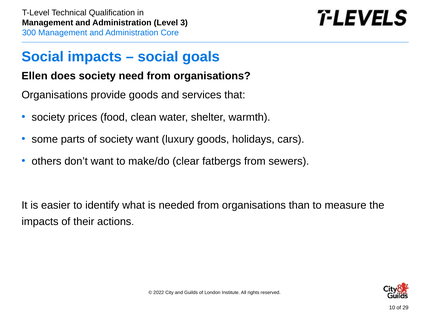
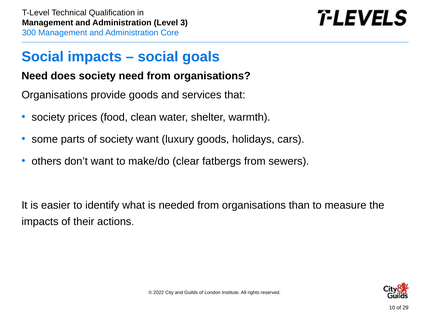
Ellen at (35, 76): Ellen -> Need
